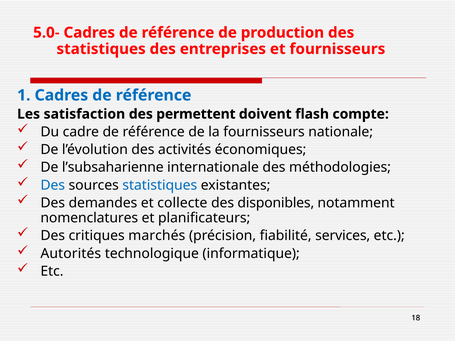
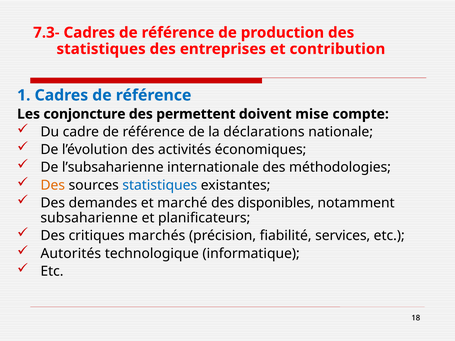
5.0-: 5.0- -> 7.3-
et fournisseurs: fournisseurs -> contribution
satisfaction: satisfaction -> conjoncture
flash: flash -> mise
la fournisseurs: fournisseurs -> déclarations
Des at (53, 185) colour: blue -> orange
collecte: collecte -> marché
nomenclatures: nomenclatures -> subsaharienne
